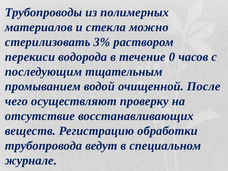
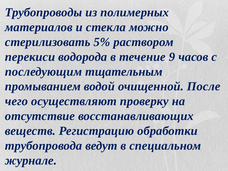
3%: 3% -> 5%
0: 0 -> 9
